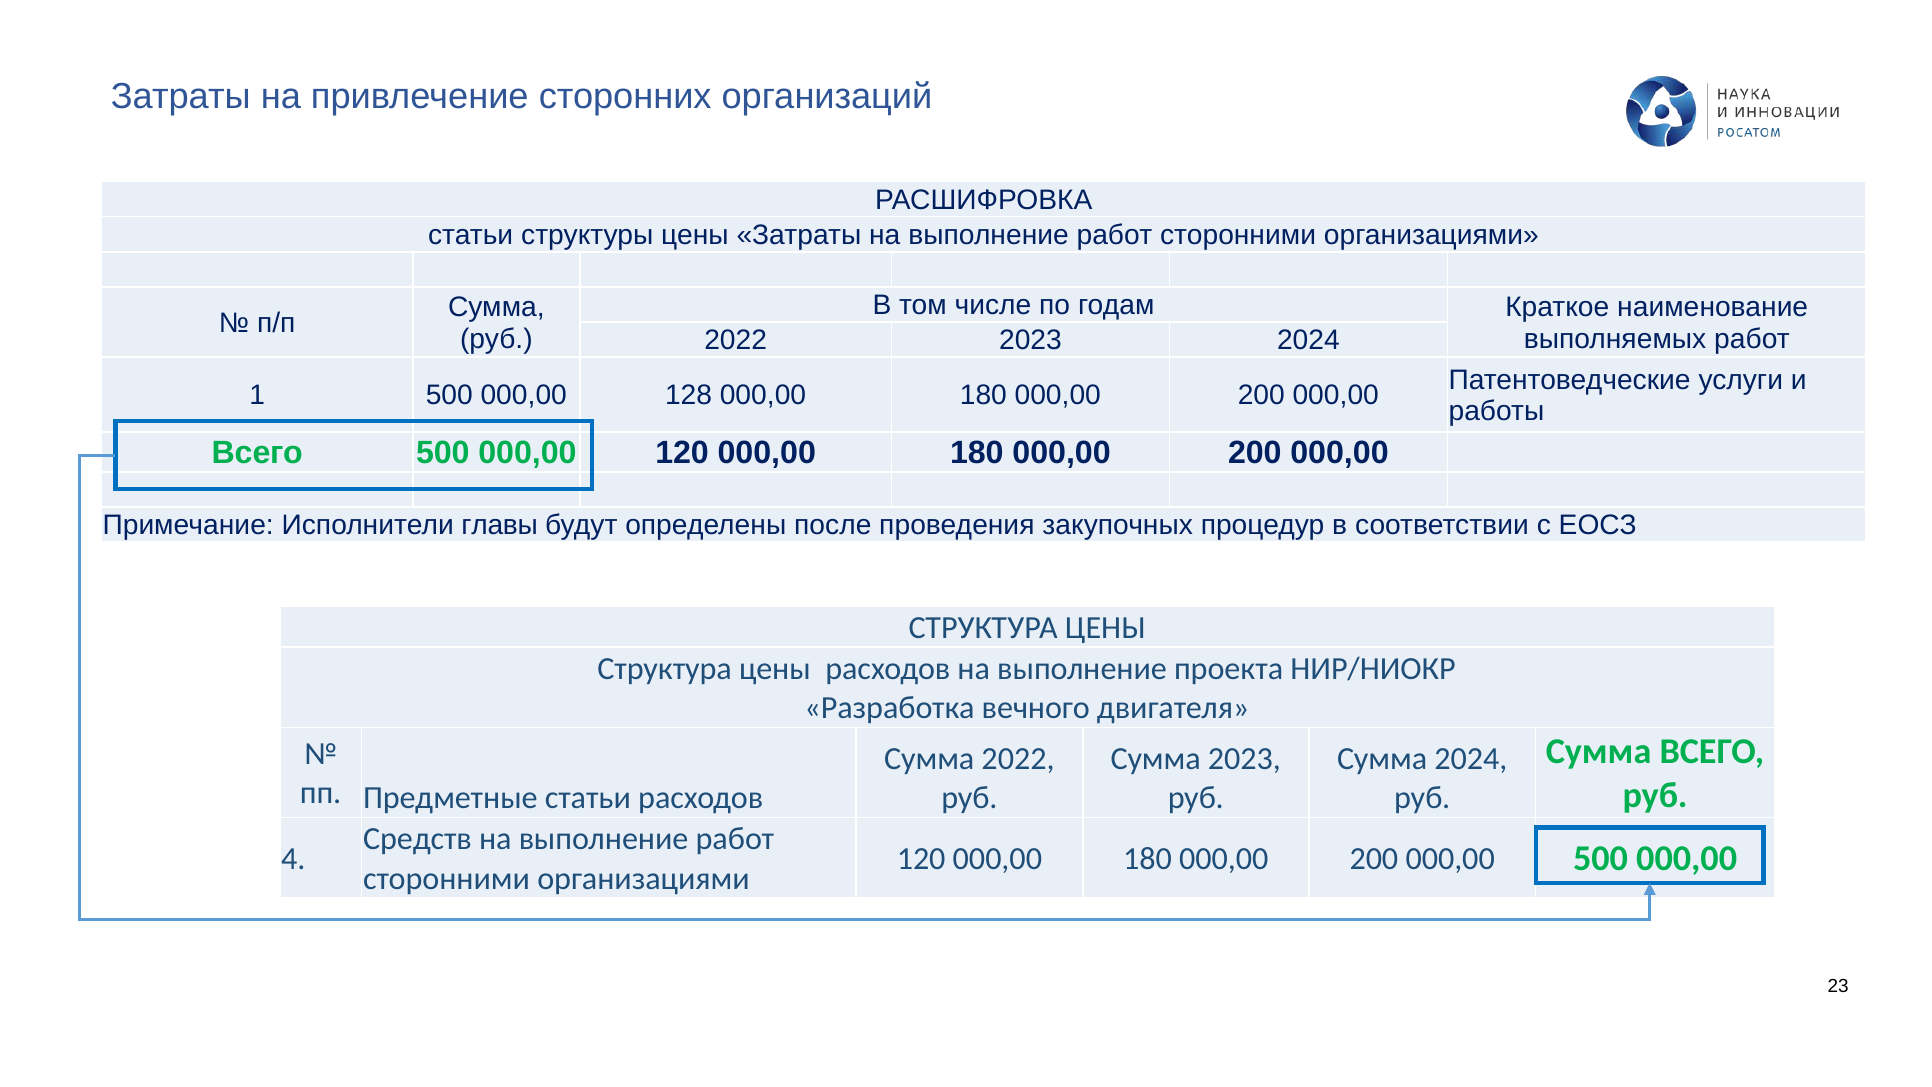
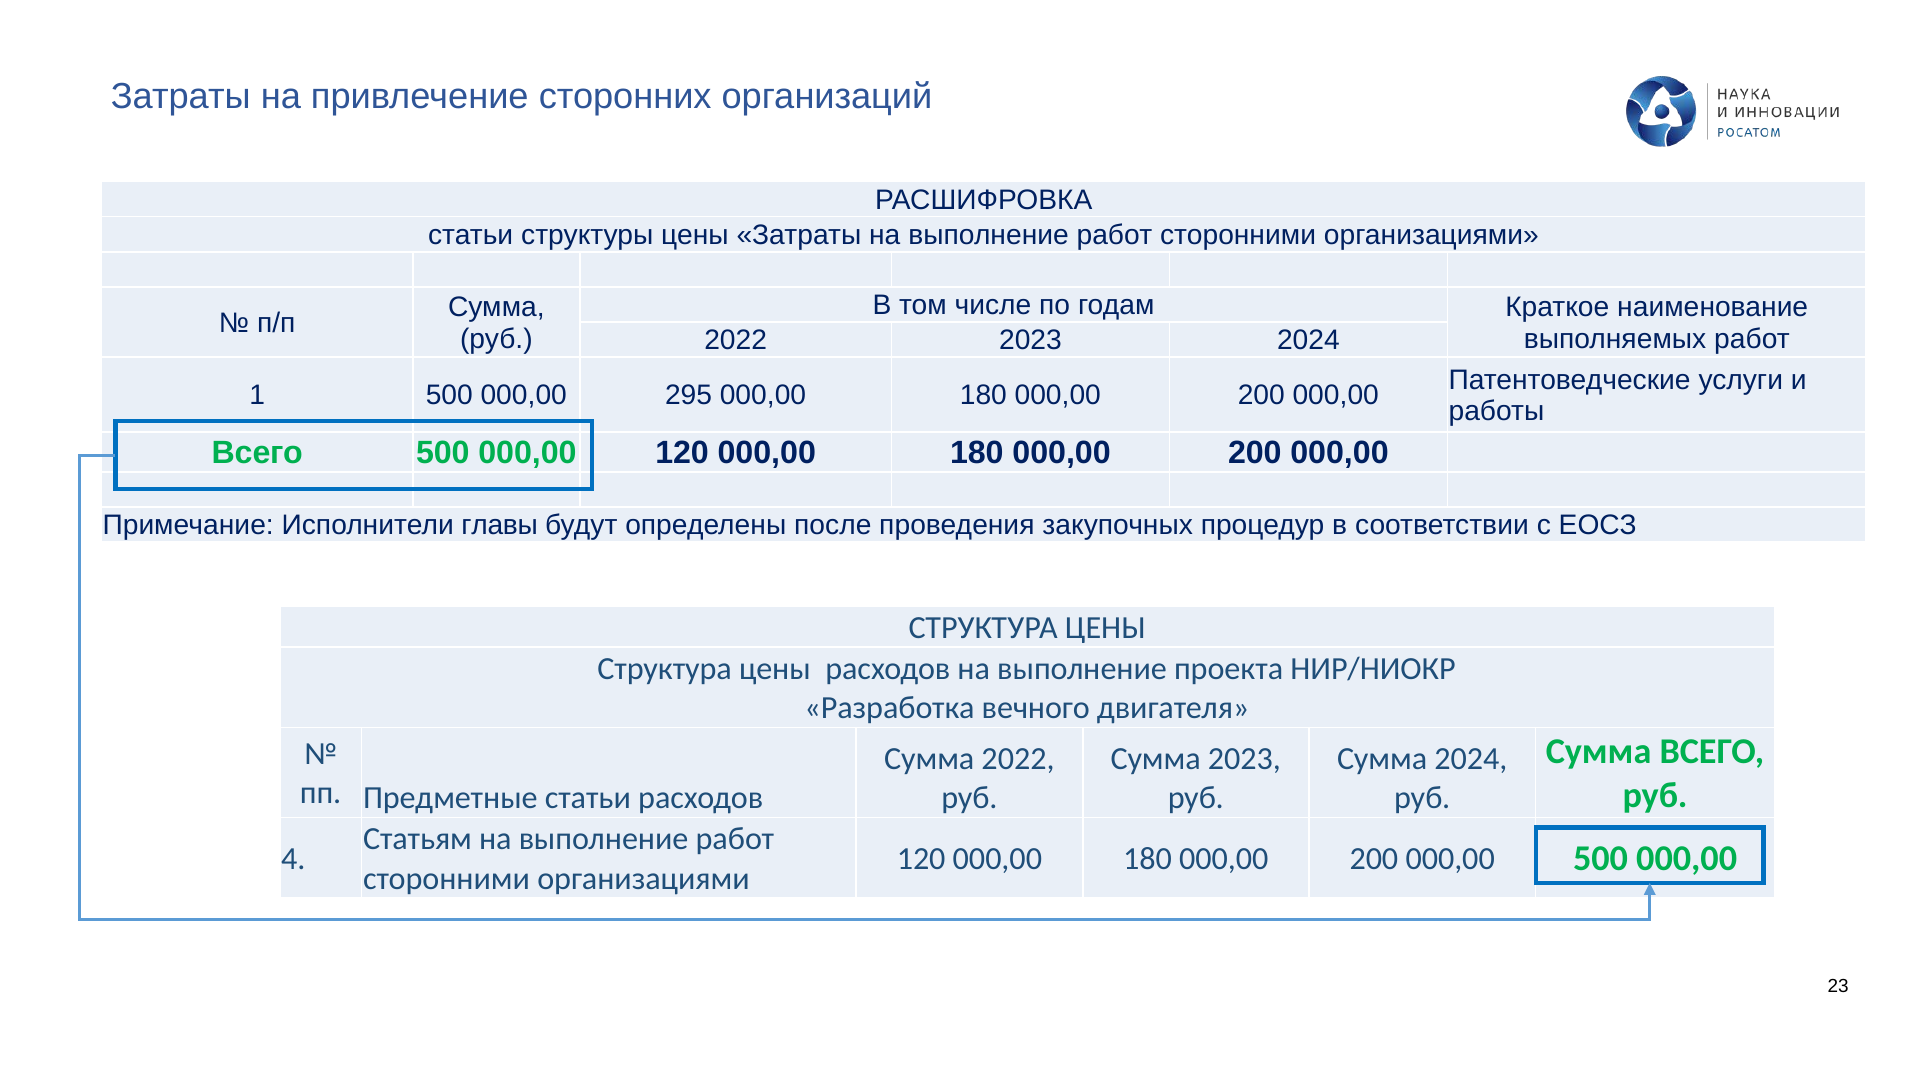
128: 128 -> 295
Средств: Средств -> Статьям
